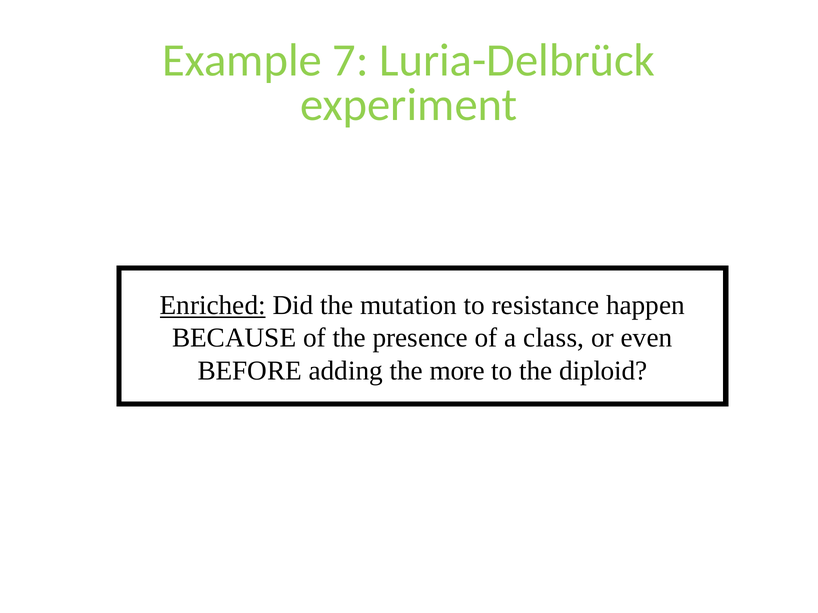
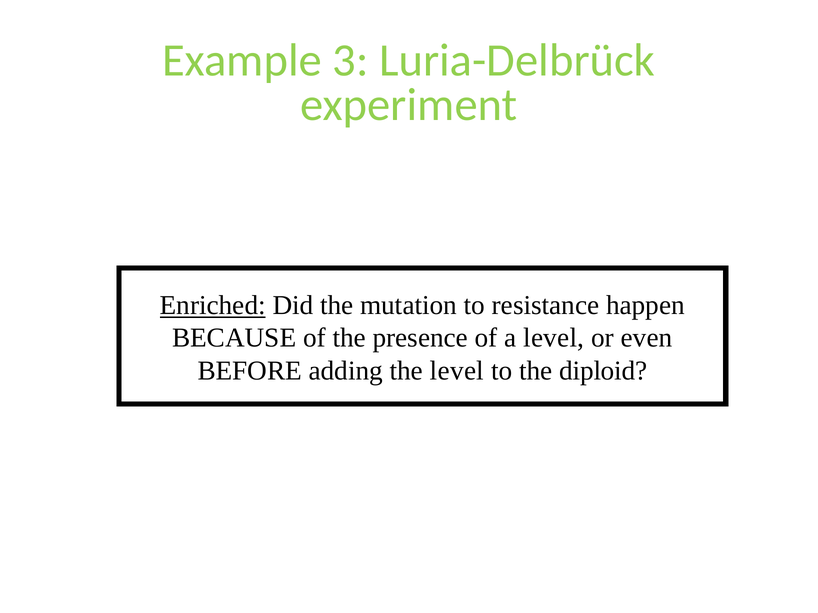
7: 7 -> 3
a class: class -> level
the more: more -> level
